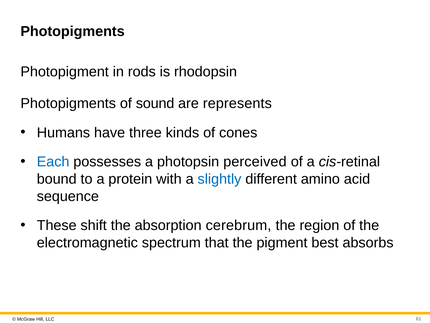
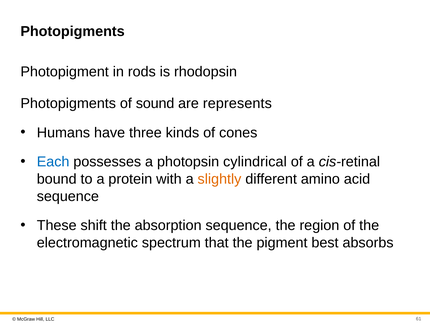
perceived: perceived -> cylindrical
slightly colour: blue -> orange
absorption cerebrum: cerebrum -> sequence
